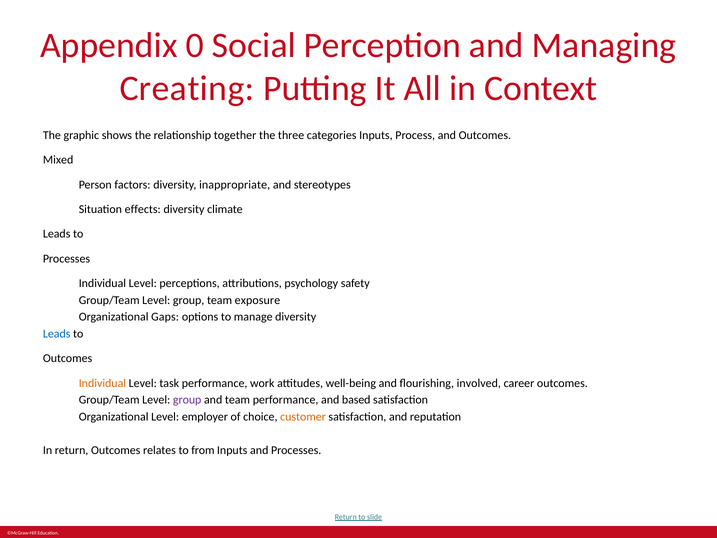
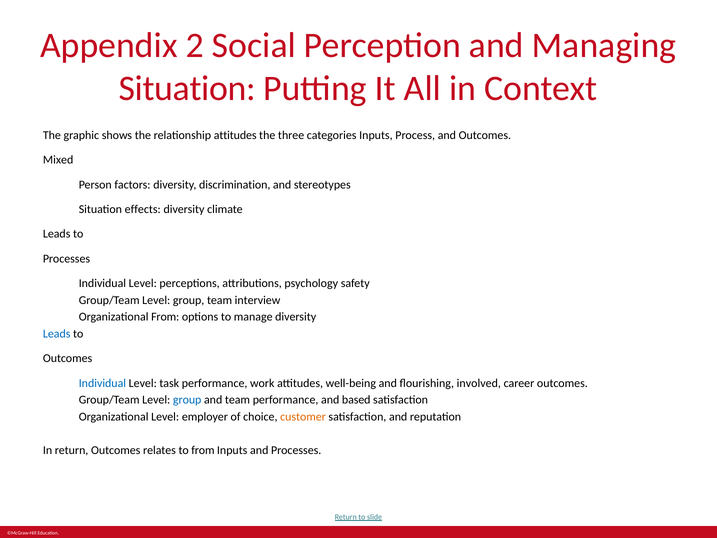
0: 0 -> 2
Creating at (187, 88): Creating -> Situation
relationship together: together -> attitudes
inappropriate: inappropriate -> discrimination
exposure: exposure -> interview
Organizational Gaps: Gaps -> From
Individual at (102, 383) colour: orange -> blue
group at (187, 400) colour: purple -> blue
